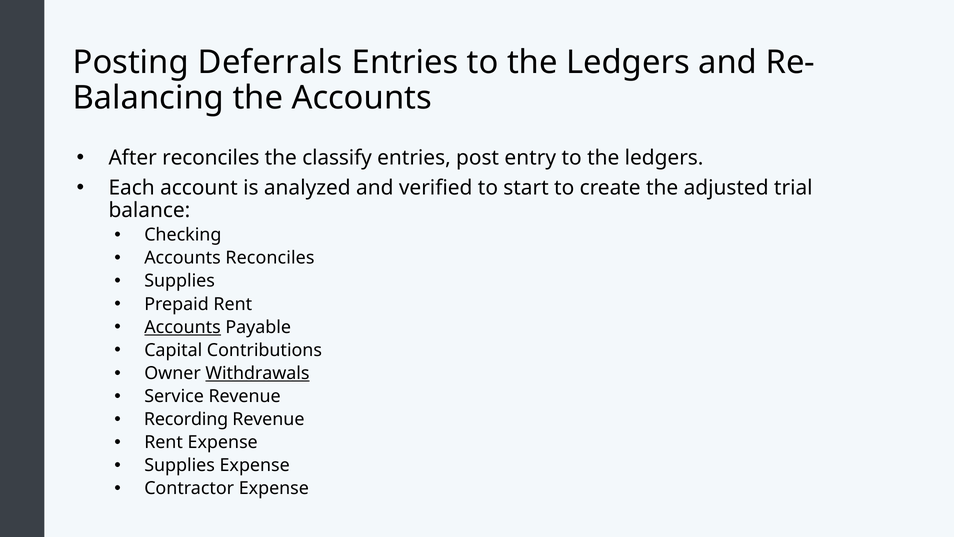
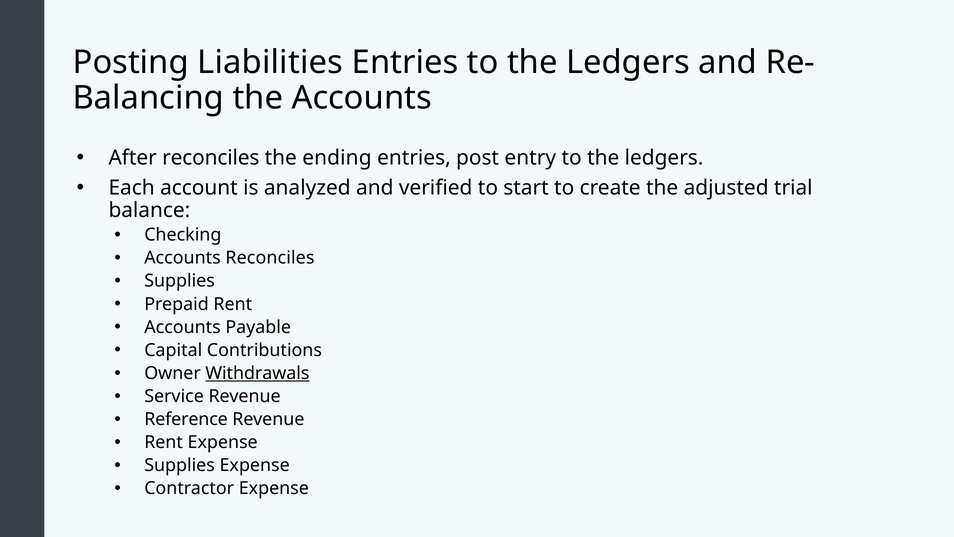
Deferrals: Deferrals -> Liabilities
classify: classify -> ending
Accounts at (183, 327) underline: present -> none
Recording: Recording -> Reference
